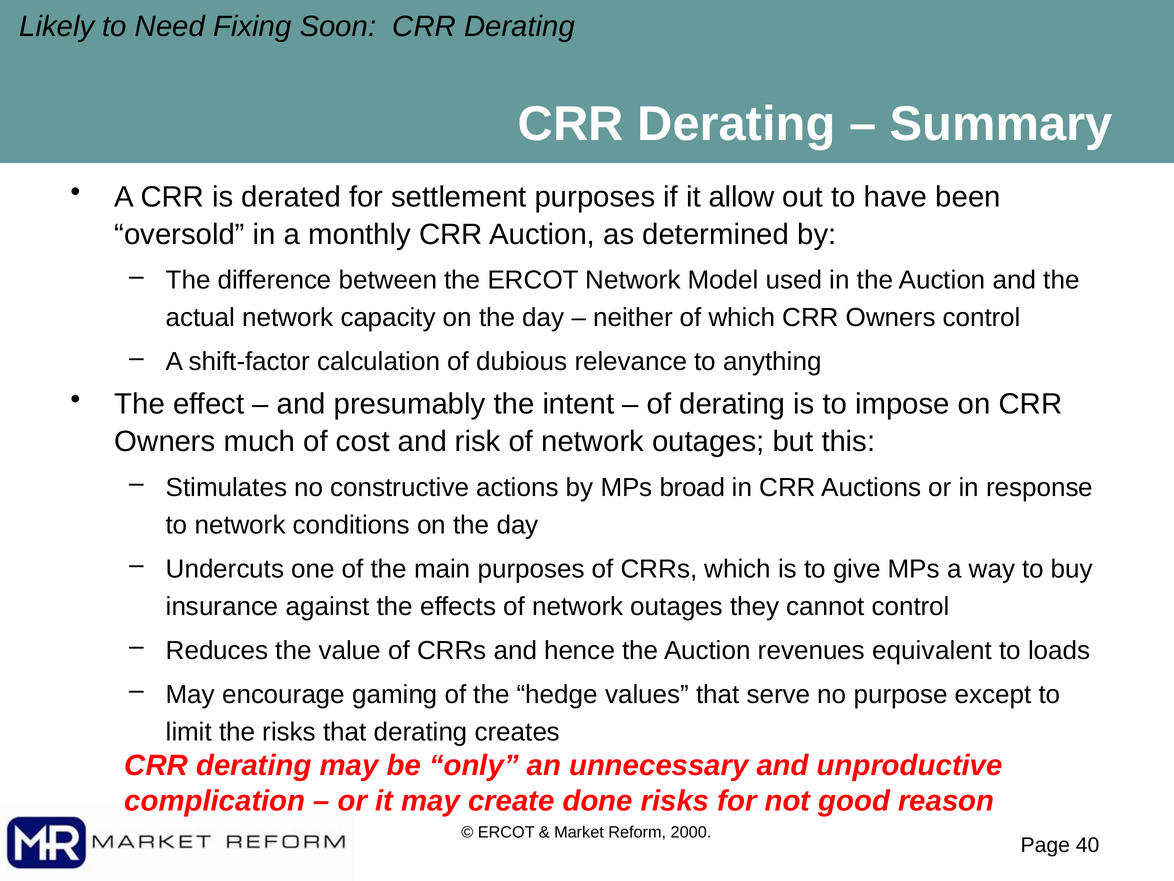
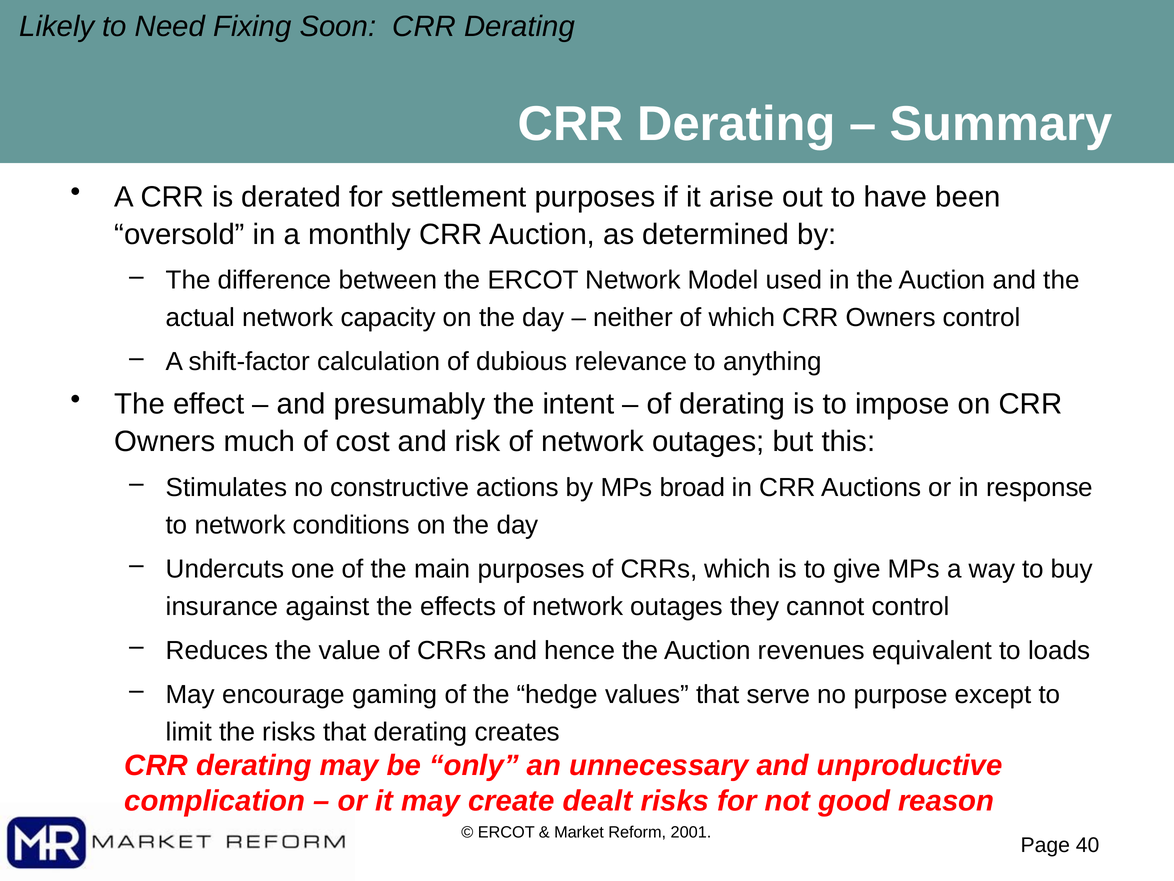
allow: allow -> arise
done: done -> dealt
2000: 2000 -> 2001
